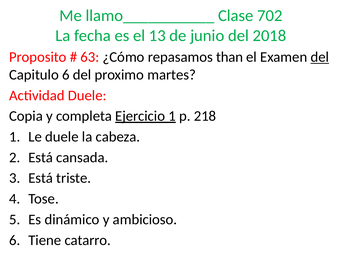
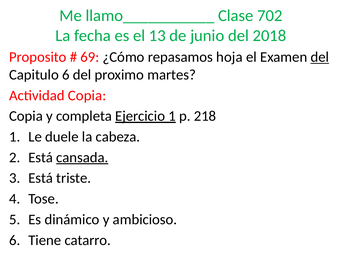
63: 63 -> 69
than: than -> hoja
Actividad Duele: Duele -> Copia
cansada underline: none -> present
